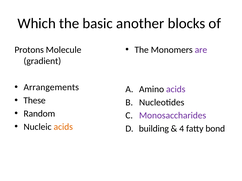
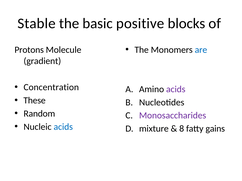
Which: Which -> Stable
another: another -> positive
are colour: purple -> blue
Arrangements: Arrangements -> Concentration
acids at (63, 127) colour: orange -> blue
building: building -> mixture
4: 4 -> 8
bond: bond -> gains
